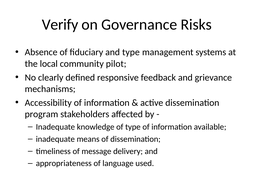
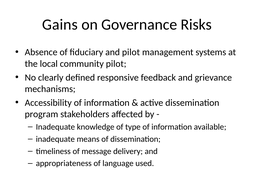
Verify: Verify -> Gains
and type: type -> pilot
